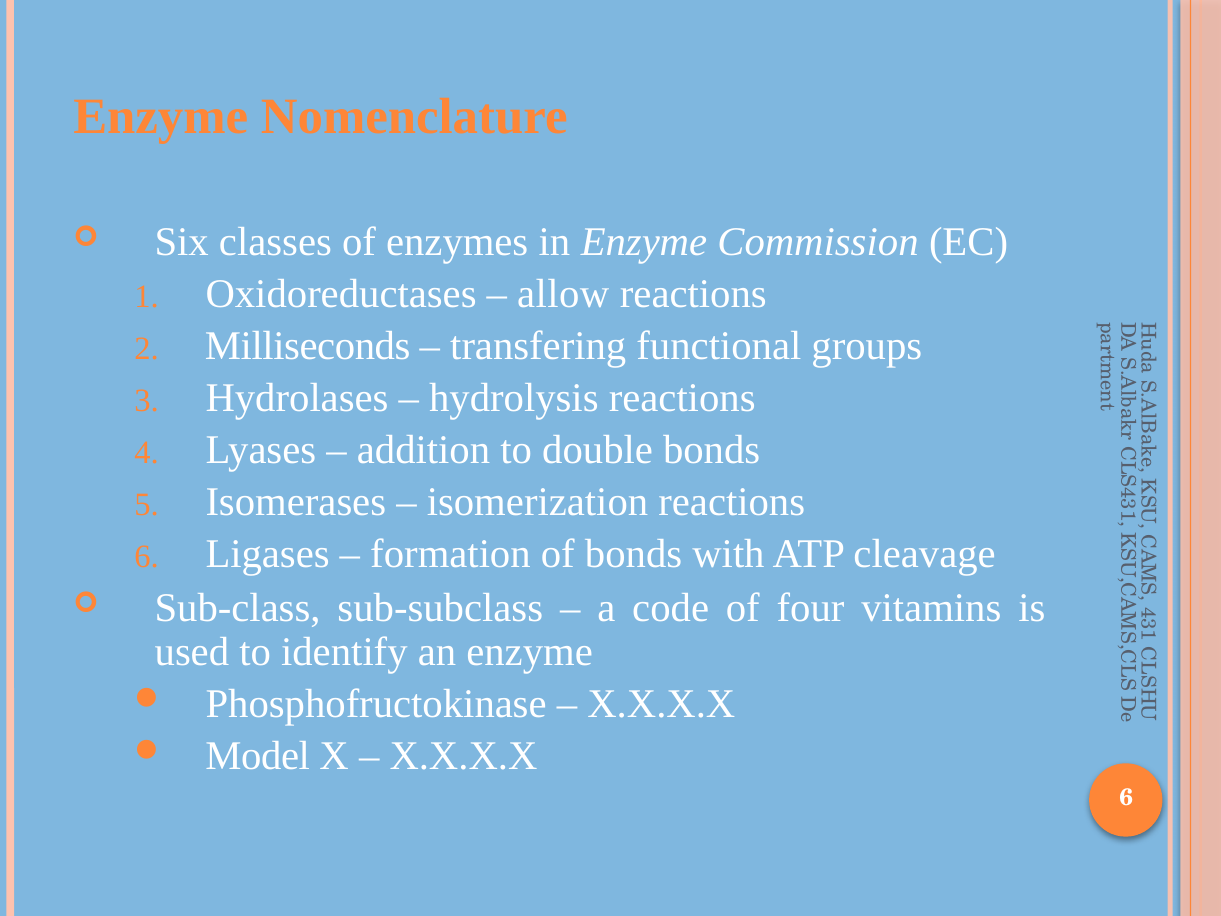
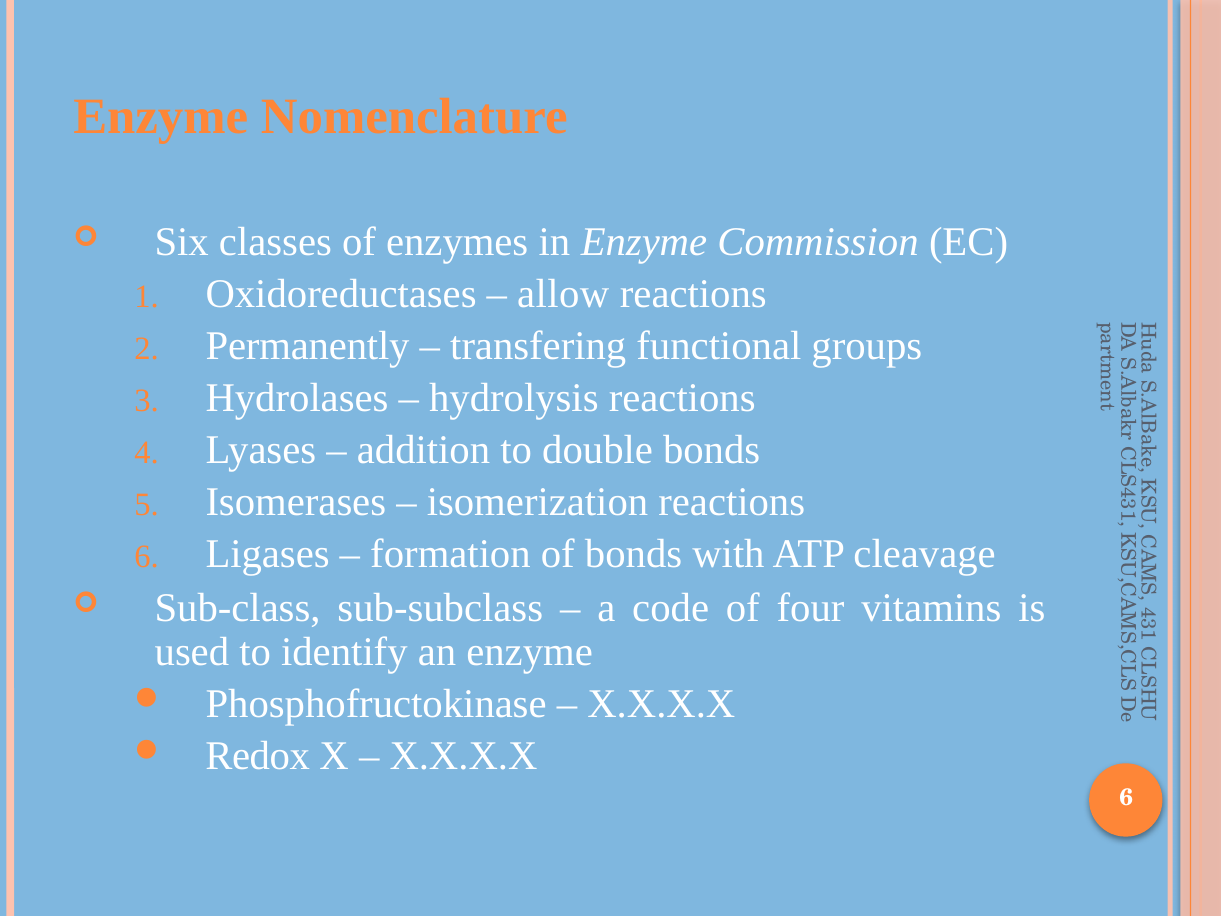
Milliseconds: Milliseconds -> Permanently
Model: Model -> Redox
